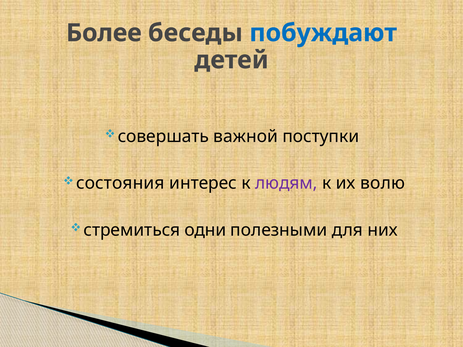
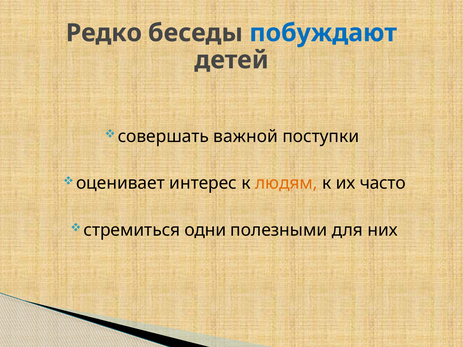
Более: Более -> Редко
состояния: состояния -> оценивает
людям colour: purple -> orange
волю: волю -> часто
